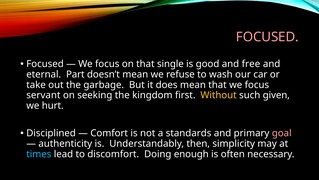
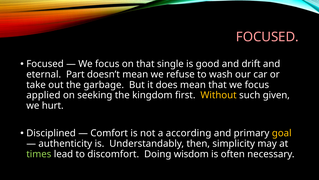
free: free -> drift
servant: servant -> applied
standards: standards -> according
goal colour: pink -> yellow
times colour: light blue -> light green
enough: enough -> wisdom
